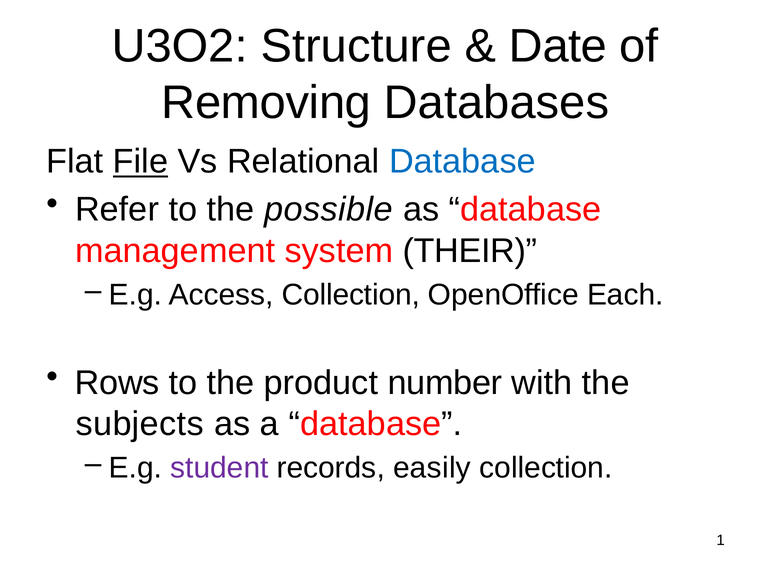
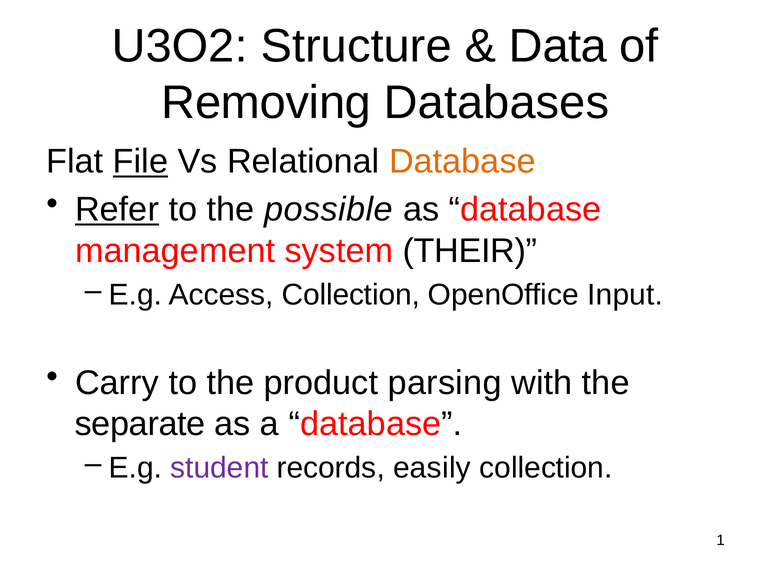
Date: Date -> Data
Database at (462, 162) colour: blue -> orange
Refer underline: none -> present
Each: Each -> Input
Rows: Rows -> Carry
number: number -> parsing
subjects: subjects -> separate
